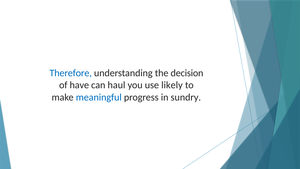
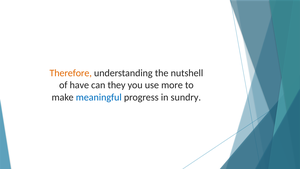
Therefore colour: blue -> orange
decision: decision -> nutshell
haul: haul -> they
likely: likely -> more
